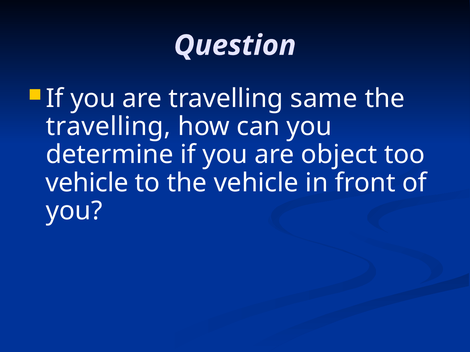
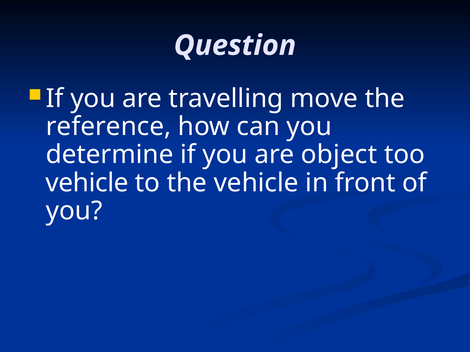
same: same -> move
travelling at (108, 127): travelling -> reference
